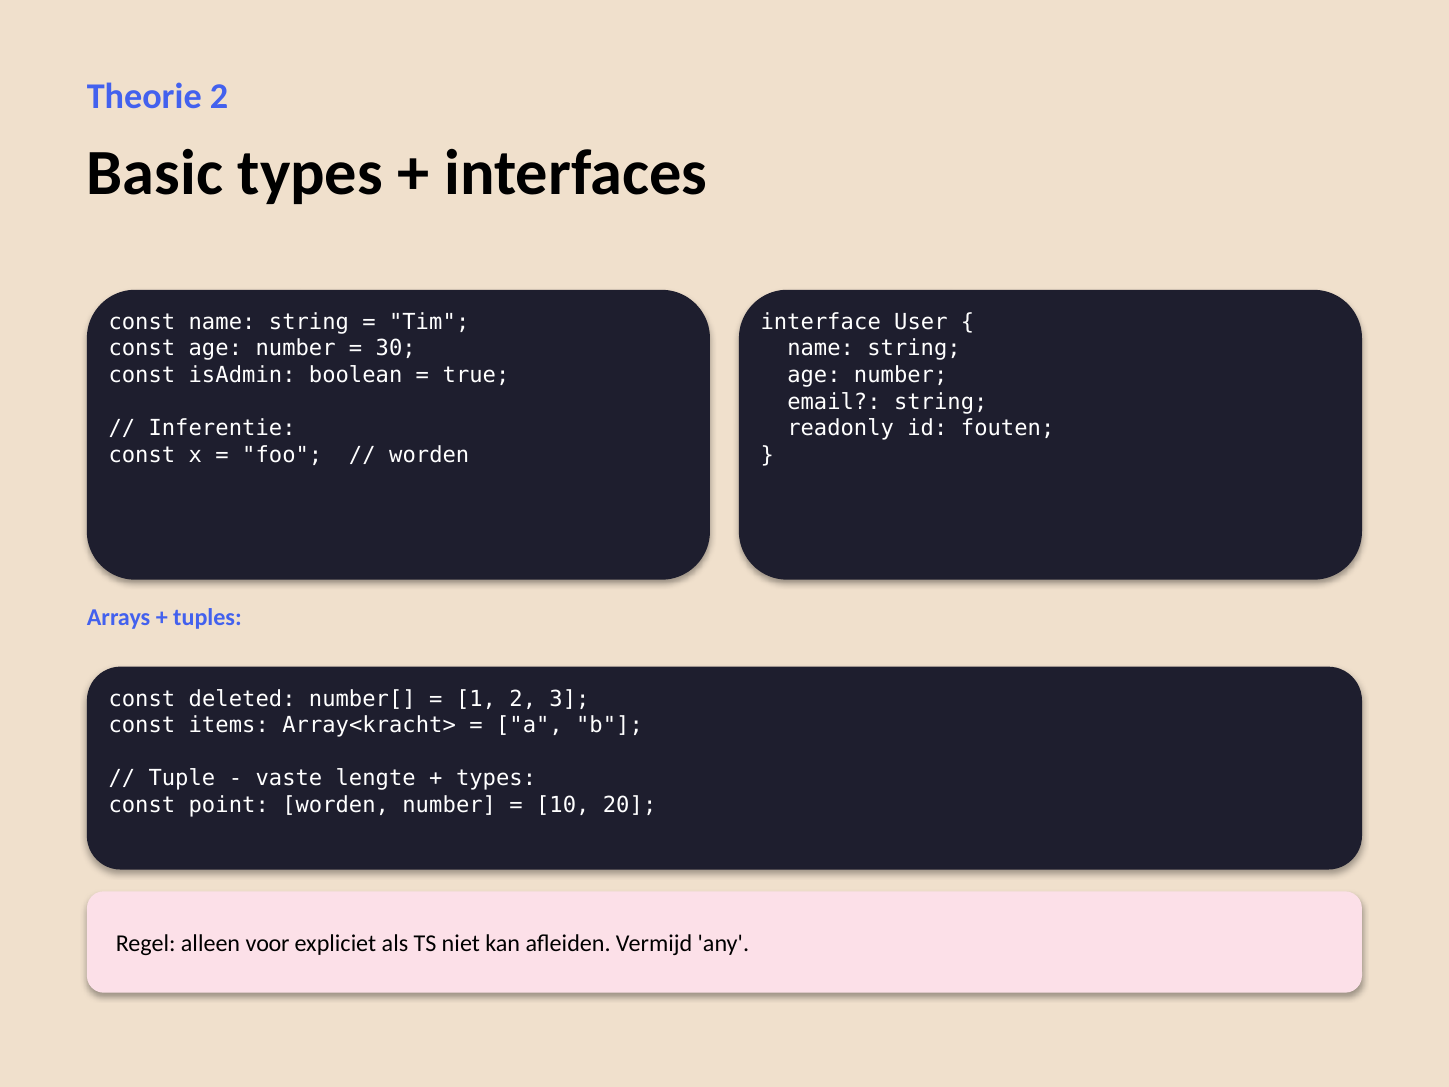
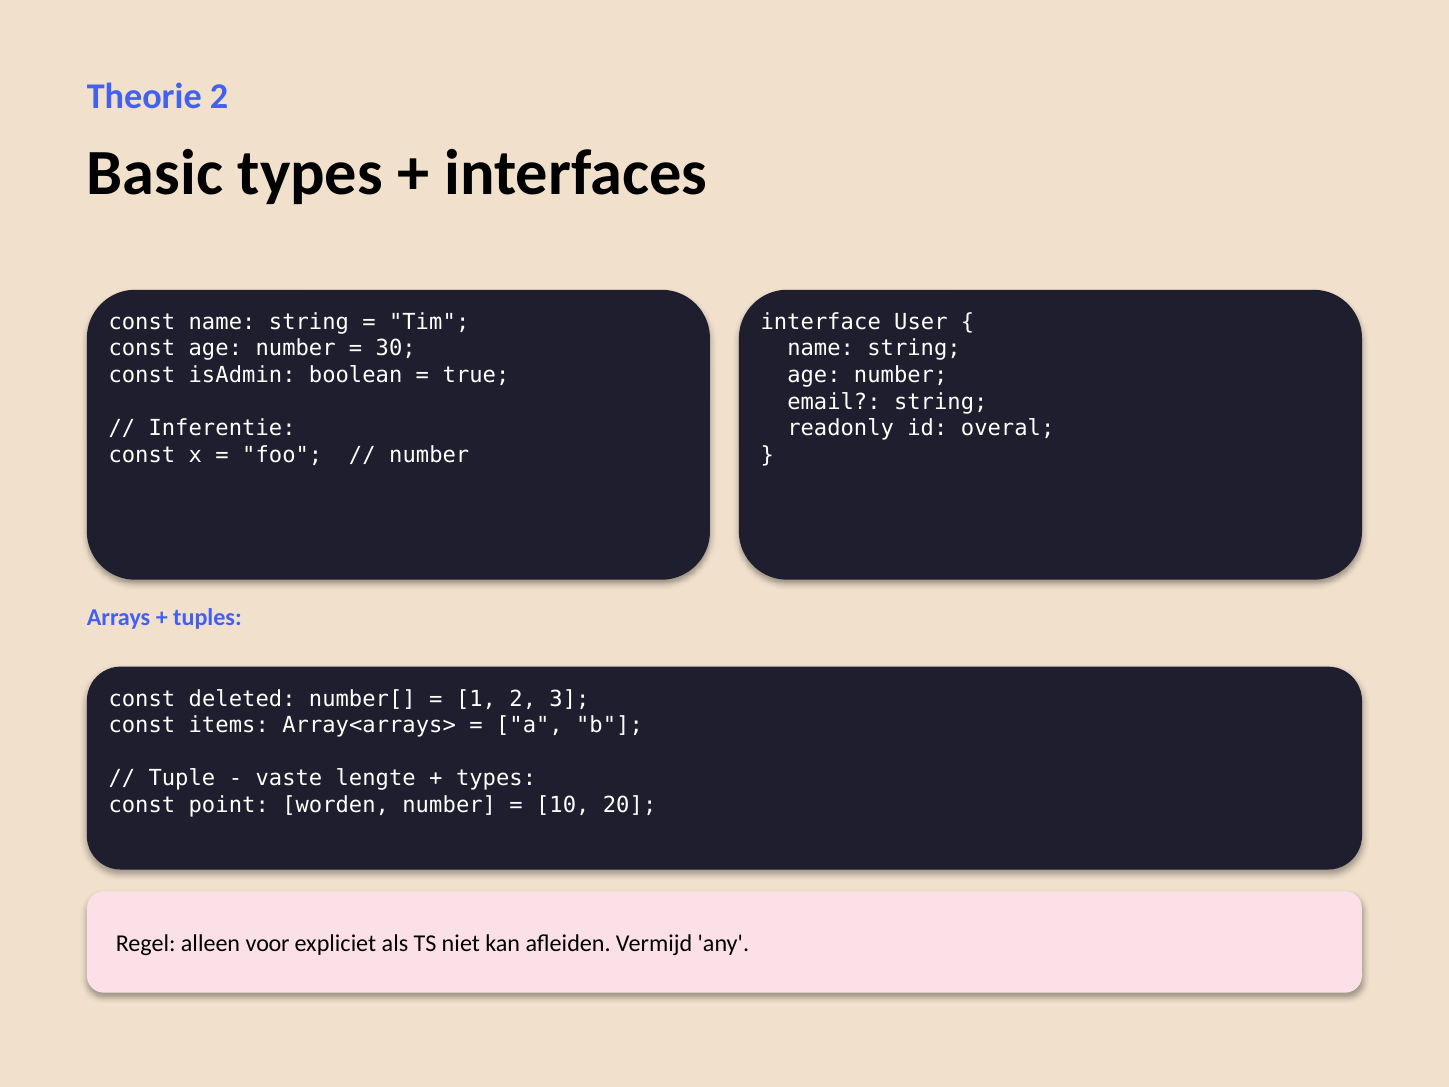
fouten: fouten -> overal
worden at (429, 455): worden -> number
Array<kracht>: Array<kracht> -> Array<arrays>
